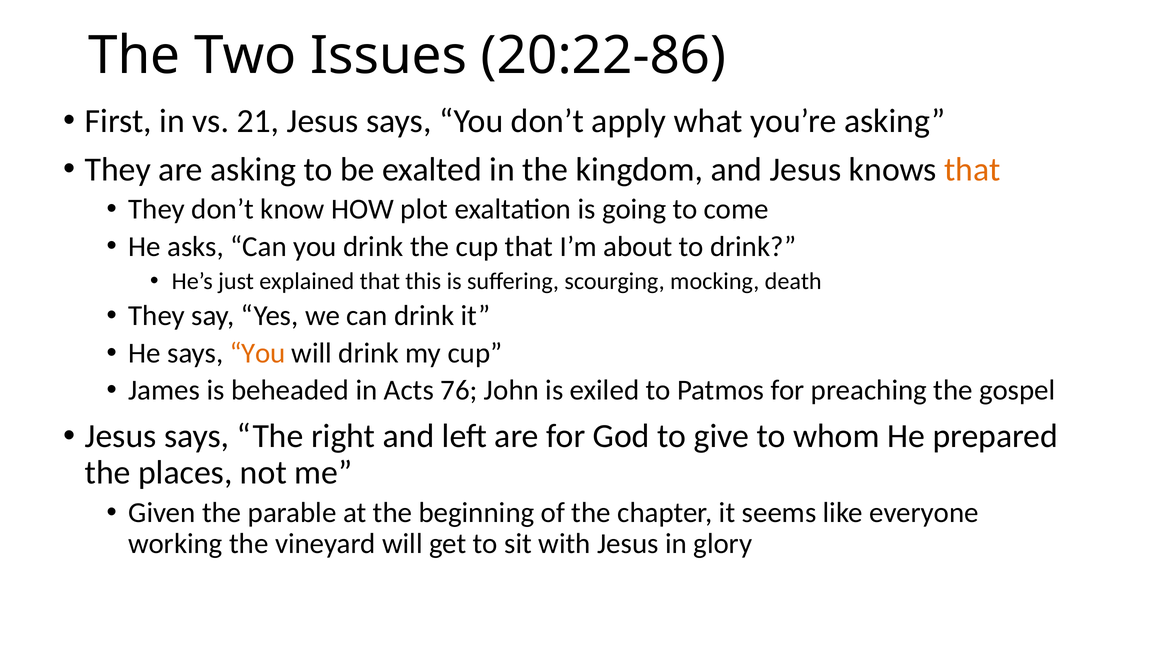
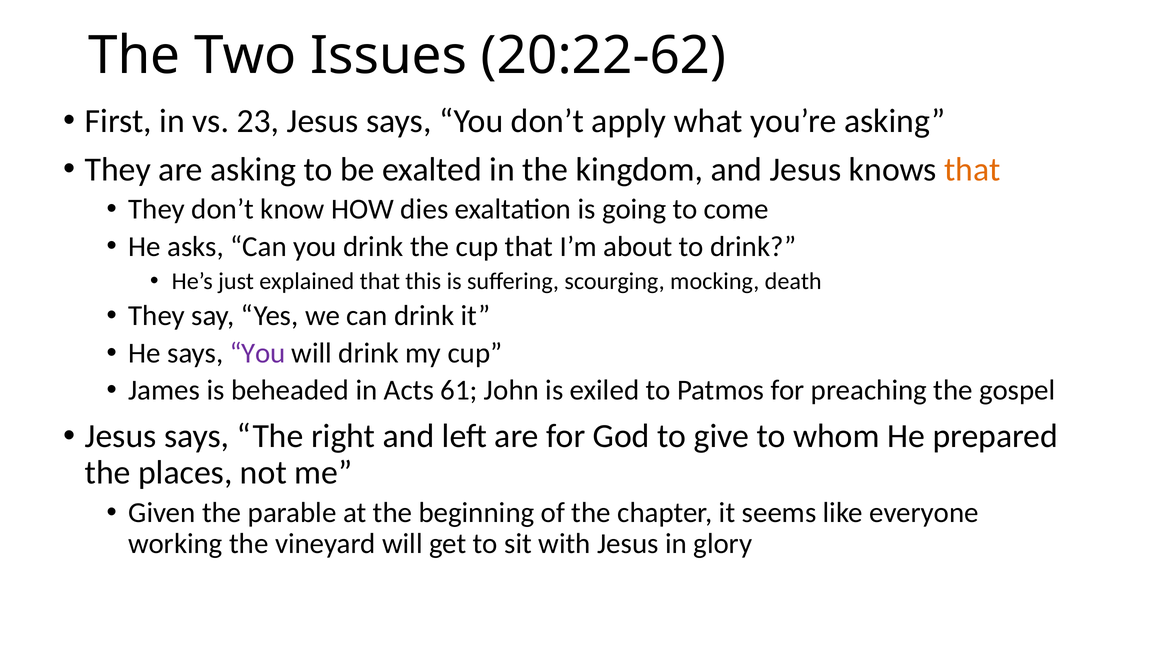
20:22-86: 20:22-86 -> 20:22-62
21: 21 -> 23
plot: plot -> dies
You at (257, 353) colour: orange -> purple
76: 76 -> 61
